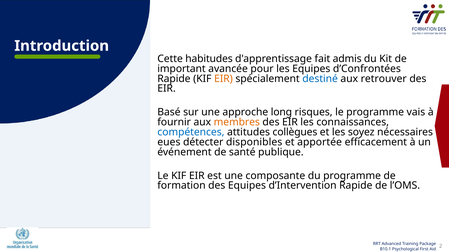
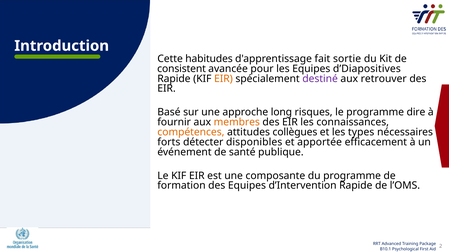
admis: admis -> sortie
important: important -> consistent
d’Confrontées: d’Confrontées -> d’Diapositives
destiné colour: blue -> purple
vais: vais -> dire
compétences colour: blue -> orange
soyez: soyez -> types
eues: eues -> forts
